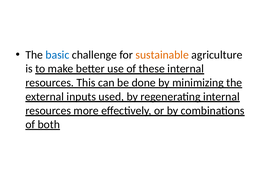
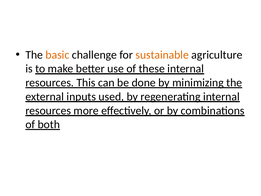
basic colour: blue -> orange
